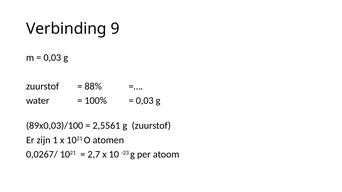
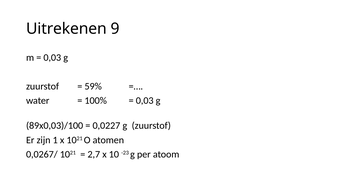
Verbinding: Verbinding -> Uitrekenen
88%: 88% -> 59%
2,5561: 2,5561 -> 0,0227
